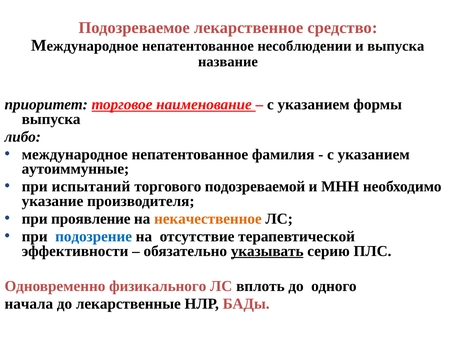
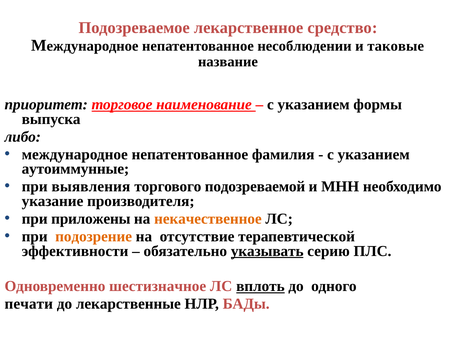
и выпуска: выпуска -> таковые
испытаний: испытаний -> выявления
проявление: проявление -> приложены
подозрение colour: blue -> orange
физикального: физикального -> шестизначное
вплоть underline: none -> present
начала: начала -> печати
